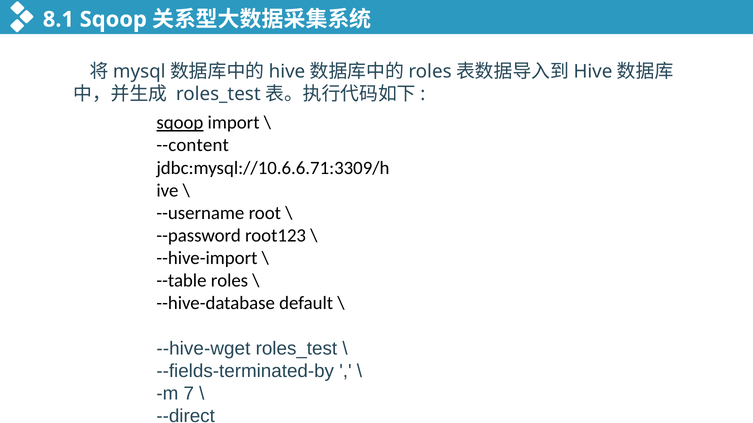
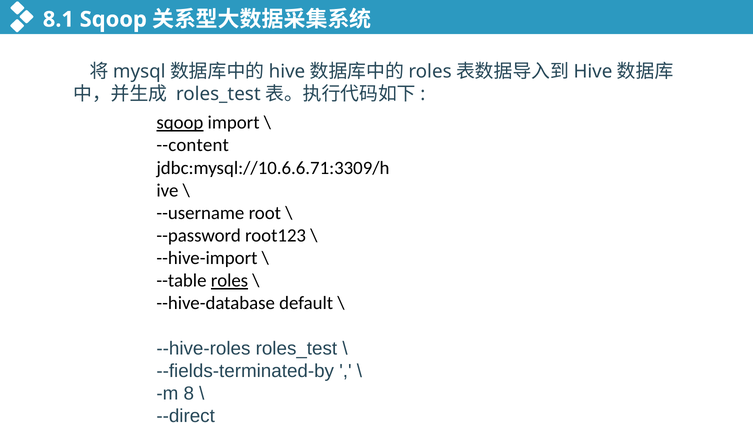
roles at (229, 281) underline: none -> present
--hive-wget: --hive-wget -> --hive-roles
7: 7 -> 8
